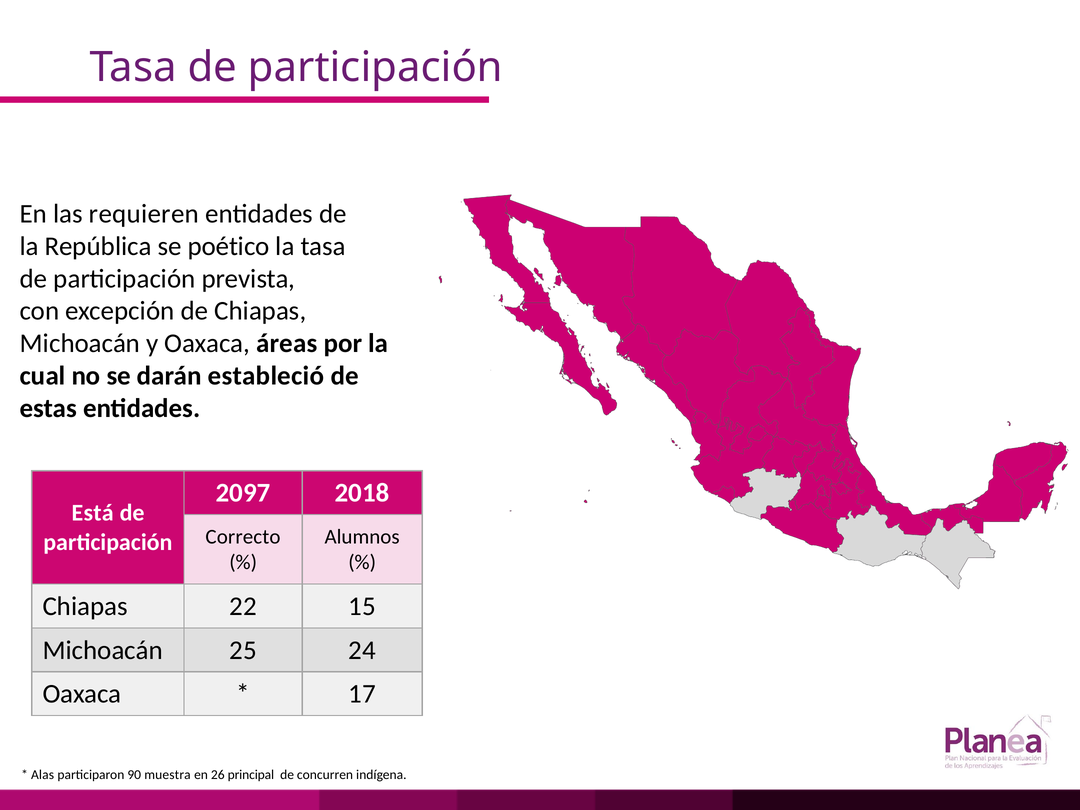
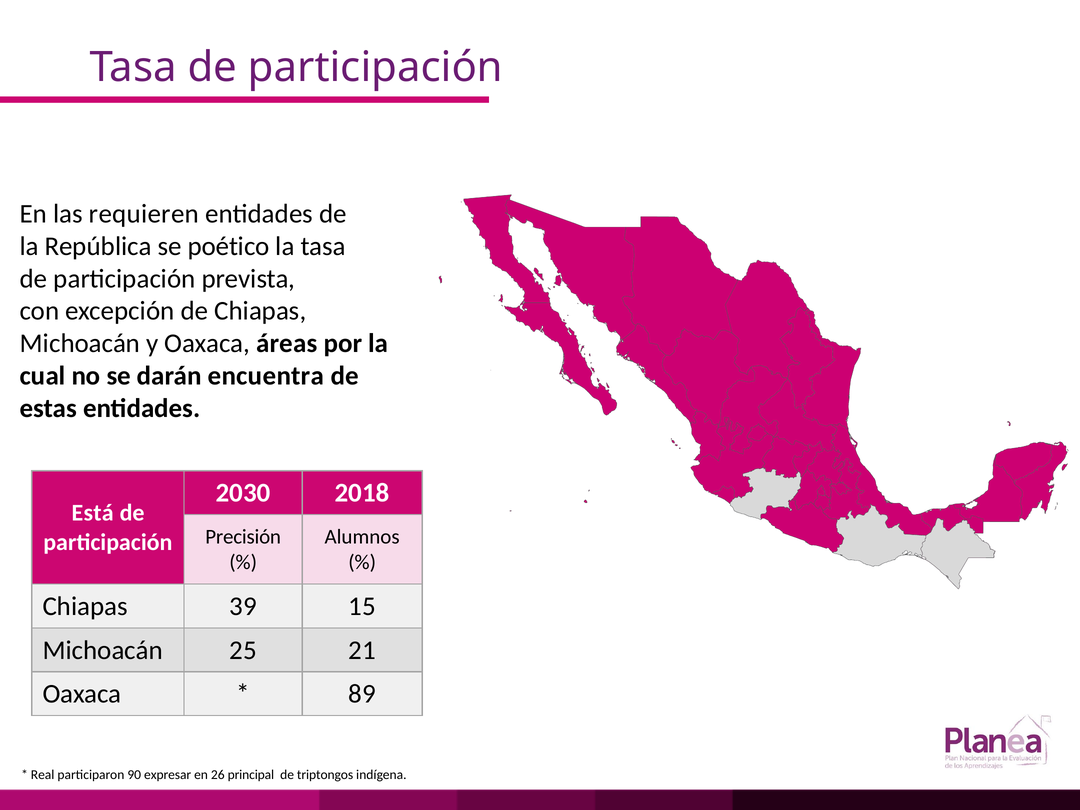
estableció: estableció -> encuentra
2097: 2097 -> 2030
Correcto: Correcto -> Precisión
22: 22 -> 39
24: 24 -> 21
17: 17 -> 89
Alas: Alas -> Real
muestra: muestra -> expresar
concurren: concurren -> triptongos
